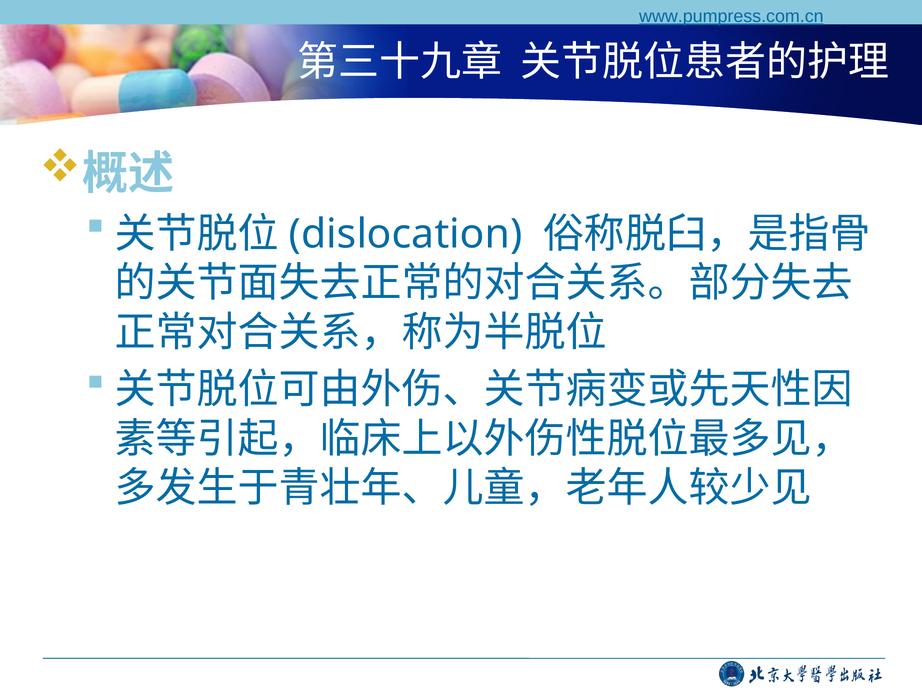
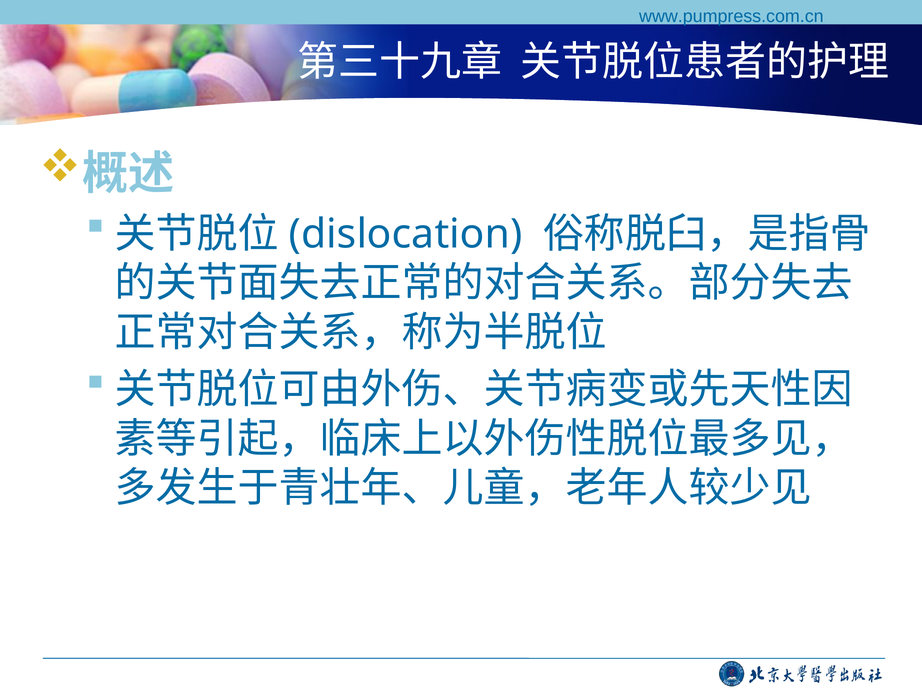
www.pumpress.com.cn underline: present -> none
